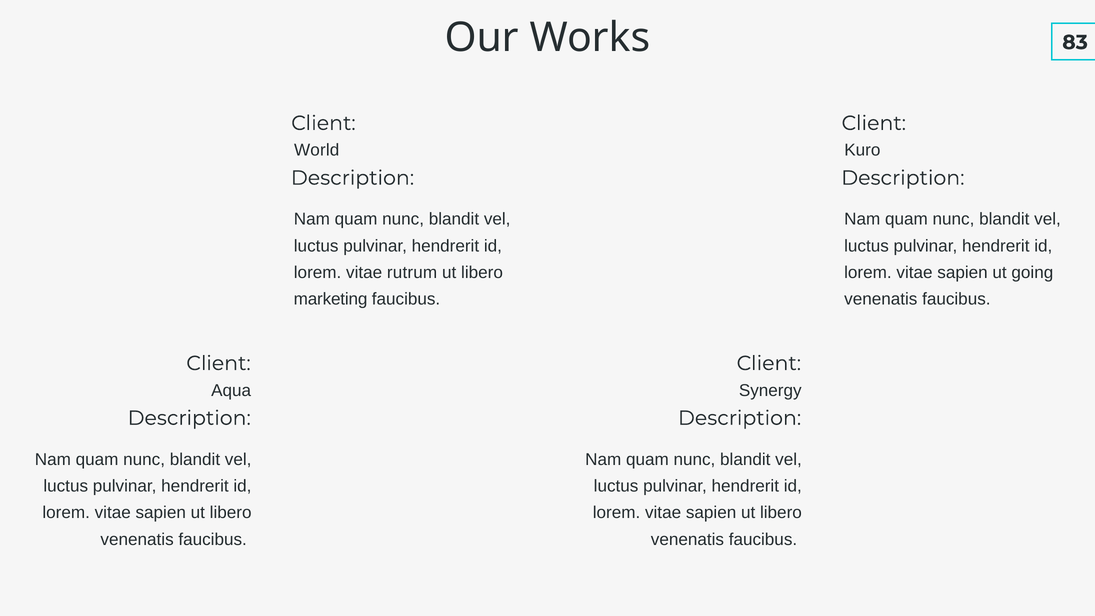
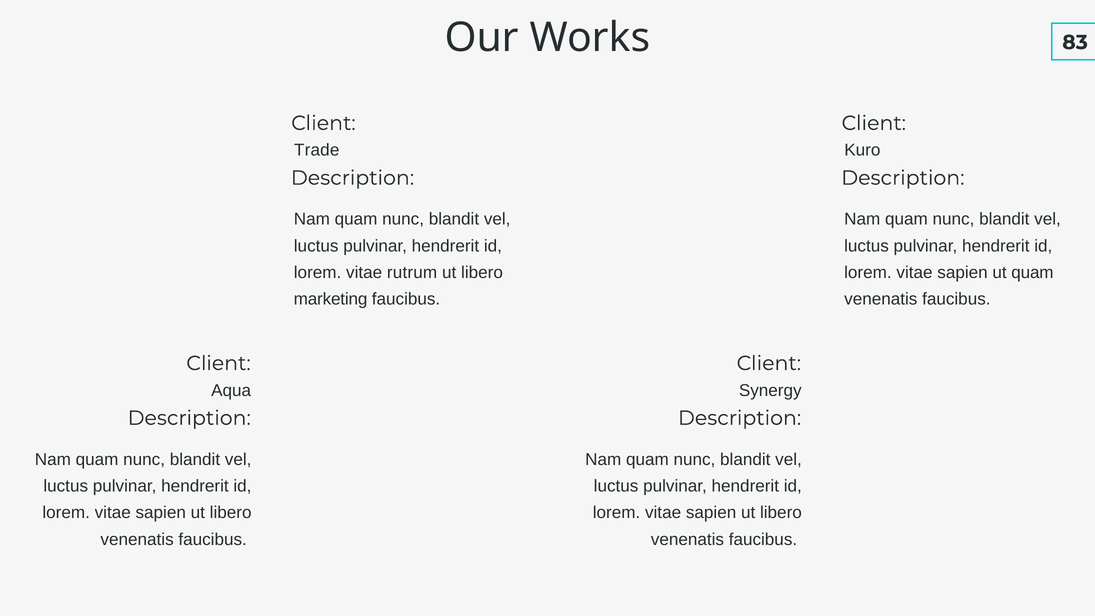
World: World -> Trade
ut going: going -> quam
